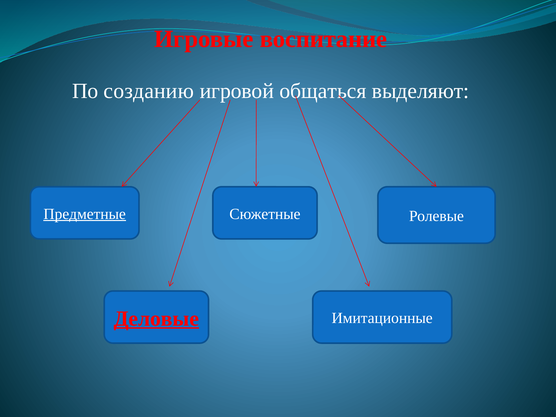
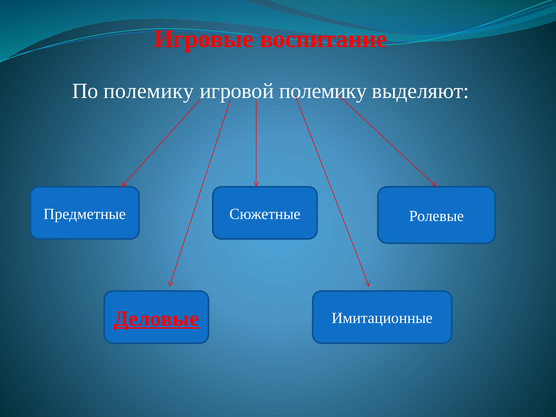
По созданию: созданию -> полемику
игровой общаться: общаться -> полемику
Предметные underline: present -> none
